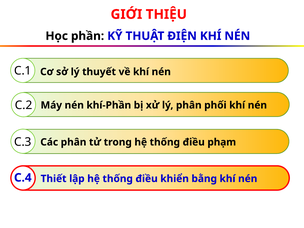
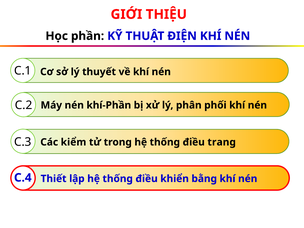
Các phân: phân -> kiểm
phạm: phạm -> trang
